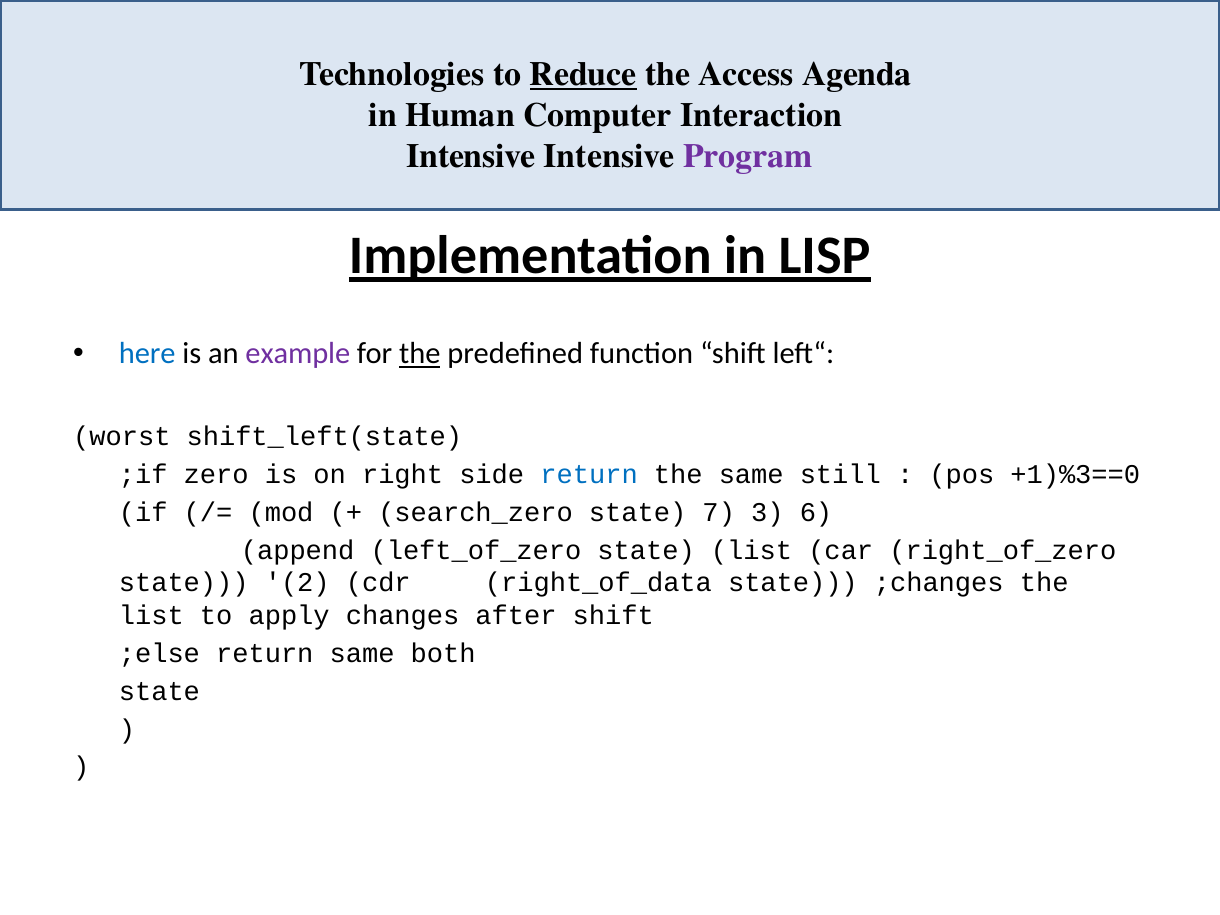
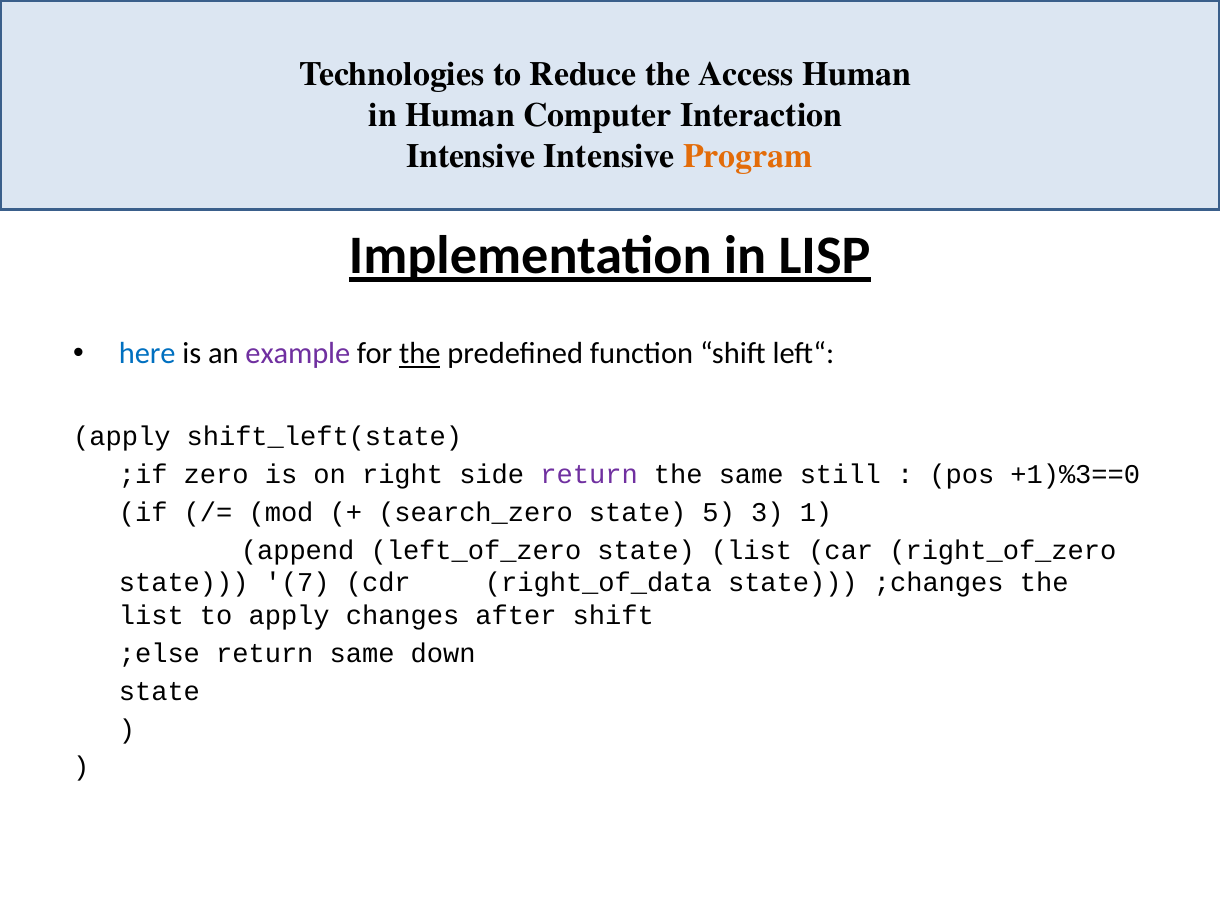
Reduce underline: present -> none
Access Agenda: Agenda -> Human
Program colour: purple -> orange
worst at (122, 436): worst -> apply
return at (589, 474) colour: blue -> purple
7: 7 -> 5
6: 6 -> 1
2: 2 -> 7
both: both -> down
